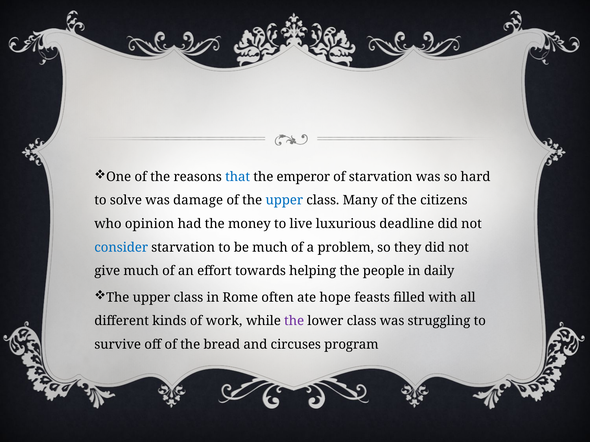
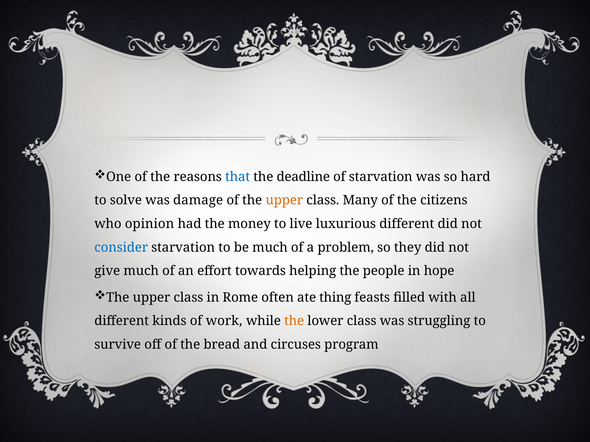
emperor: emperor -> deadline
upper at (284, 200) colour: blue -> orange
luxurious deadline: deadline -> different
daily: daily -> hope
hope: hope -> thing
the at (294, 321) colour: purple -> orange
